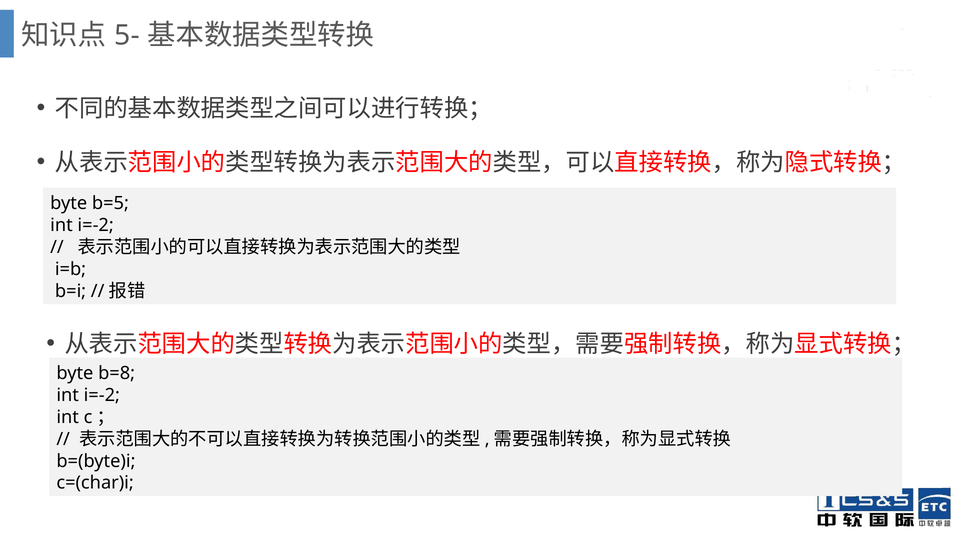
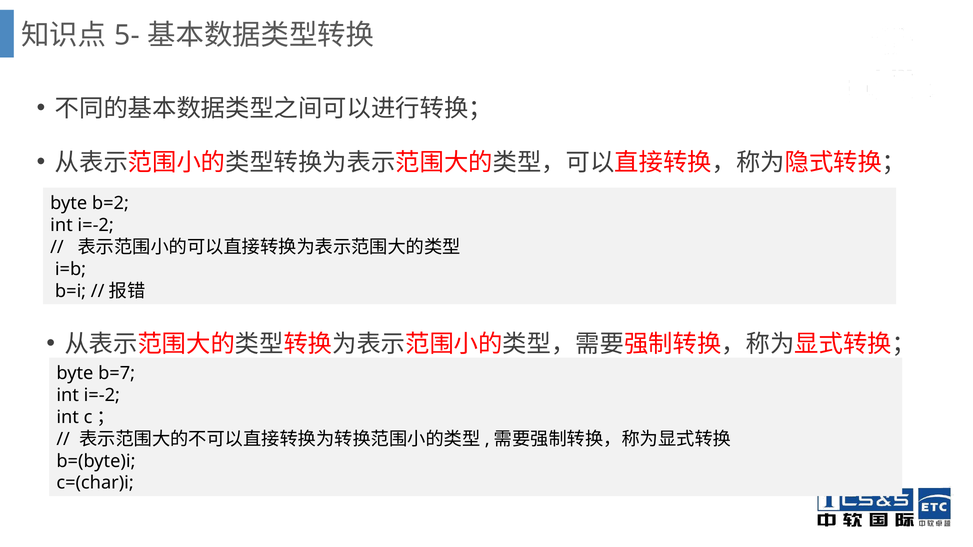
b=5: b=5 -> b=2
b=8: b=8 -> b=7
